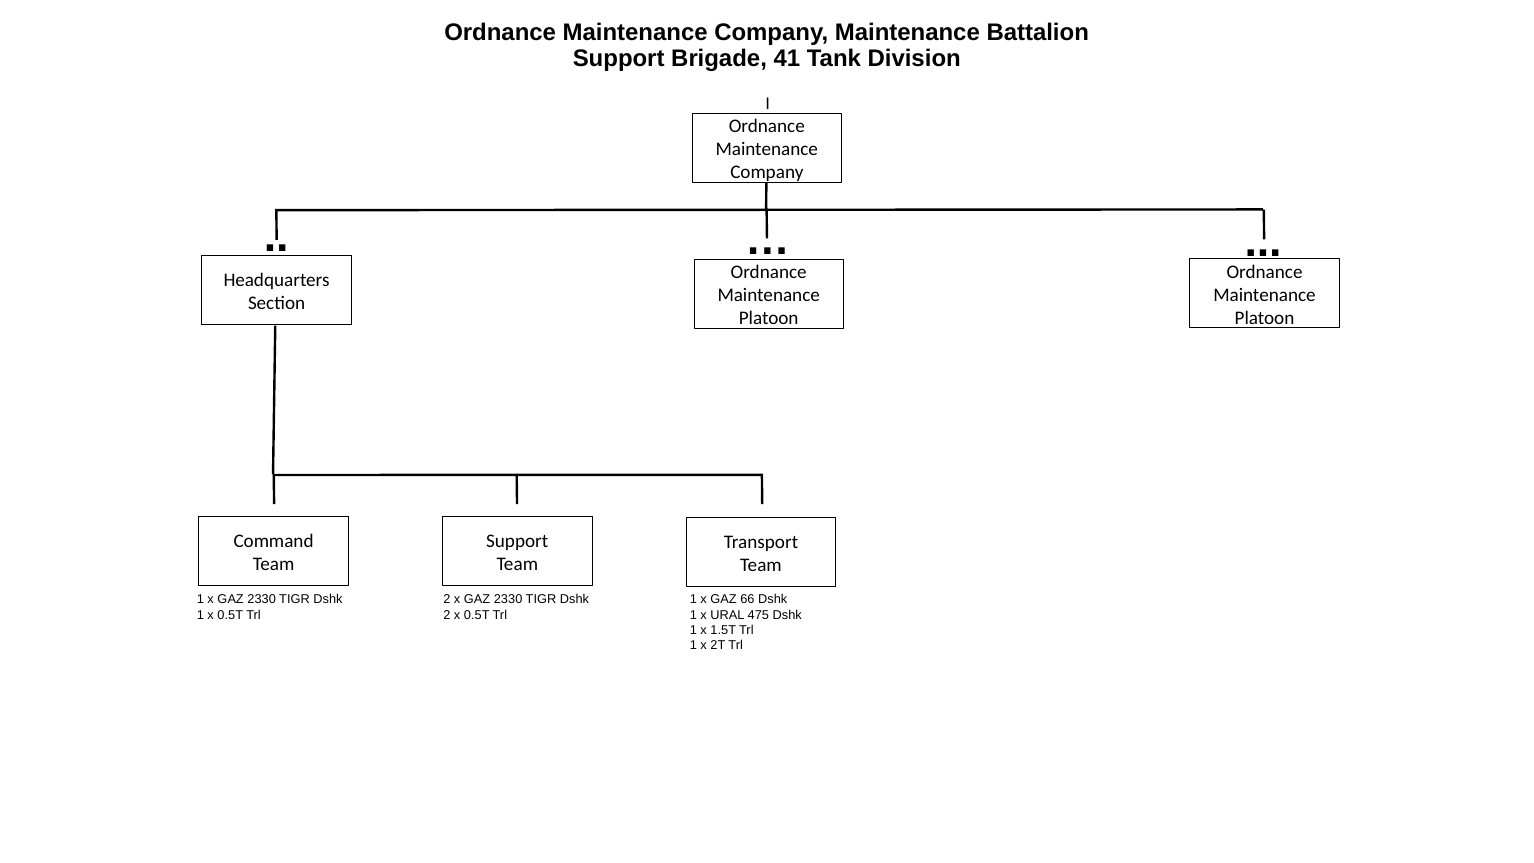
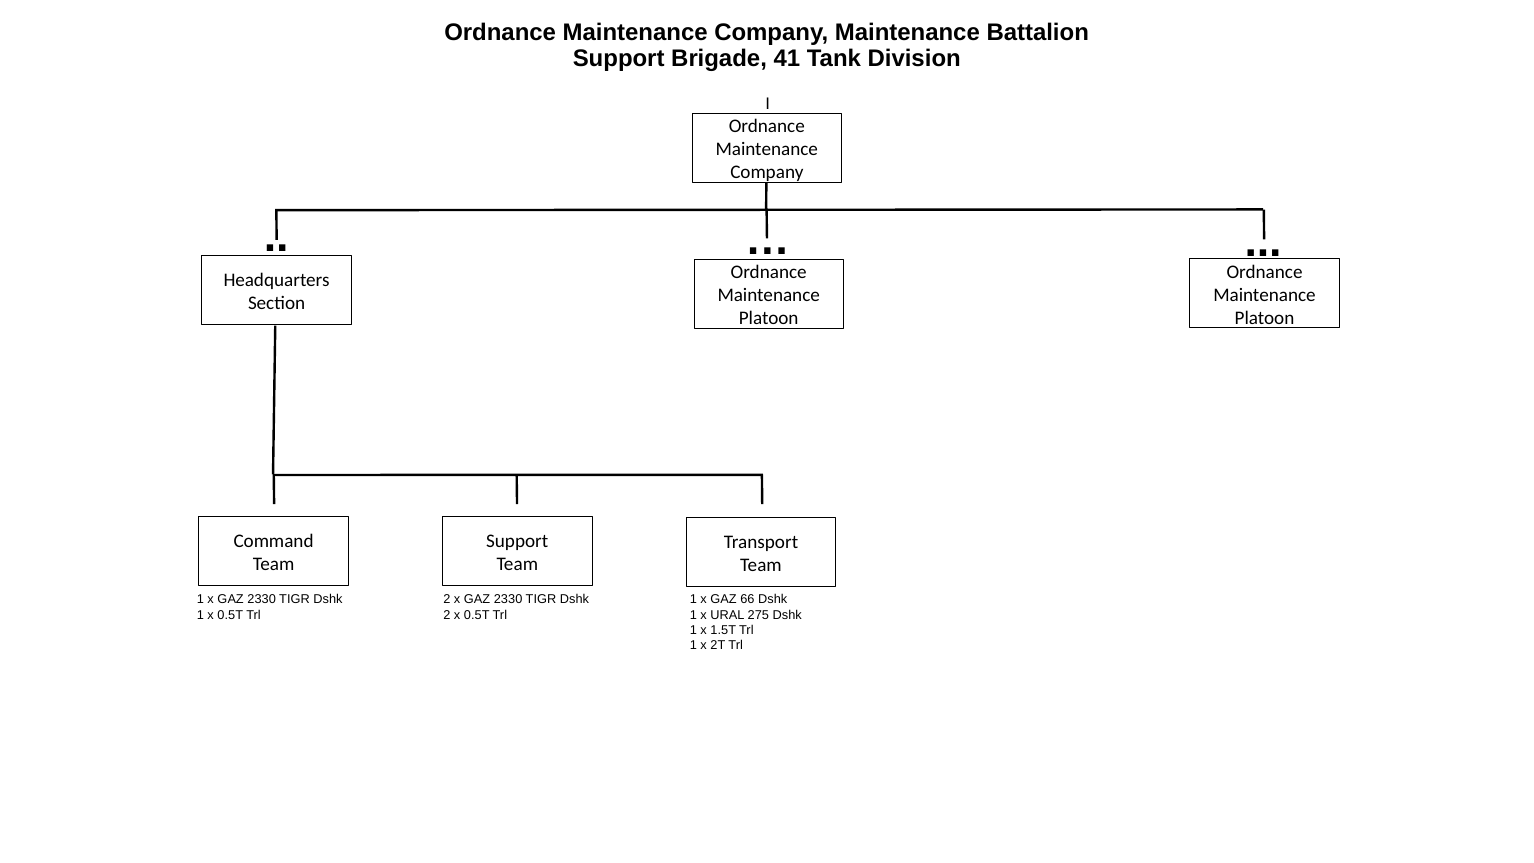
475: 475 -> 275
